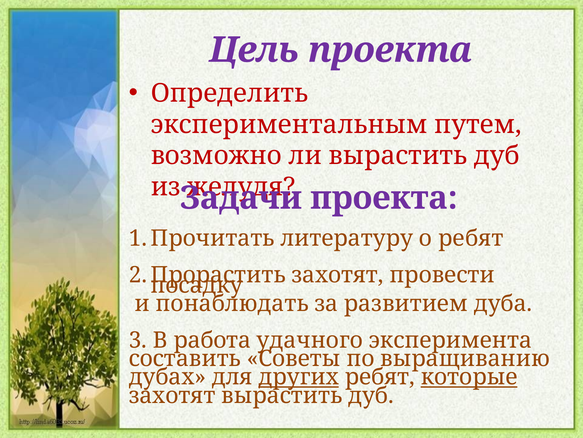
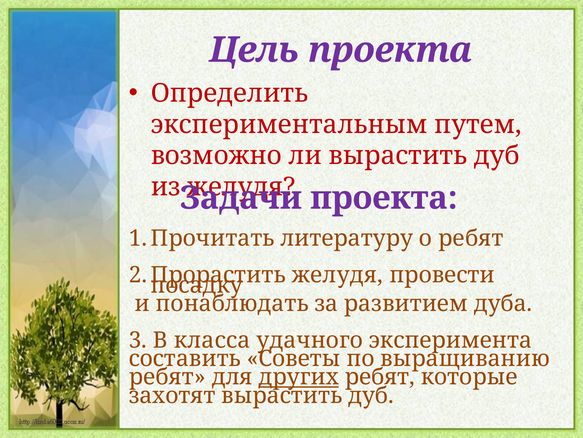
захотят at (338, 275): захотят -> желудя
работа: работа -> класса
дубах at (167, 377): дубах -> ребят
которые underline: present -> none
